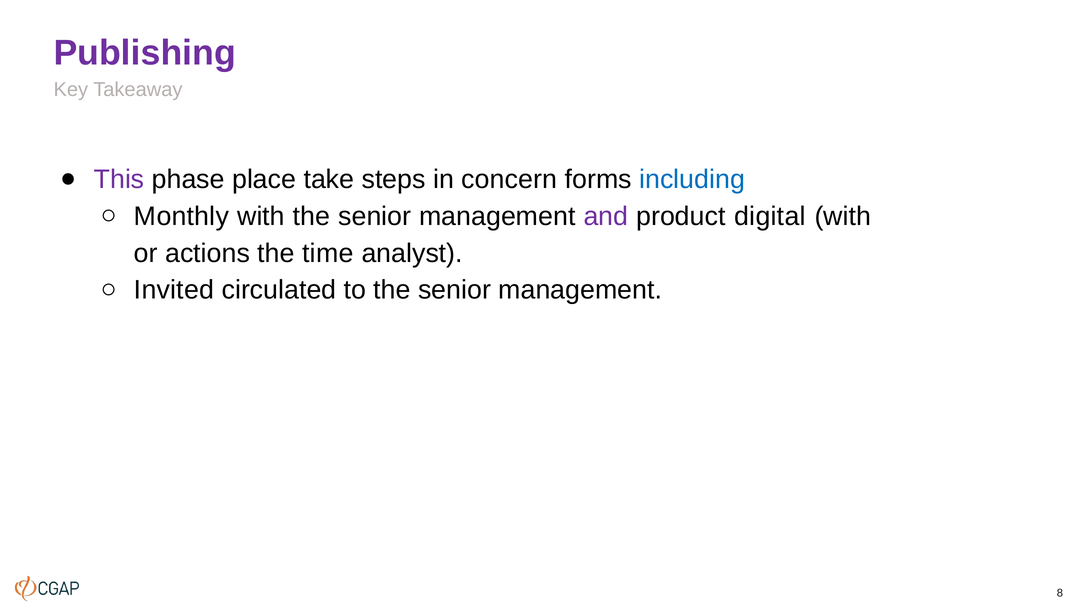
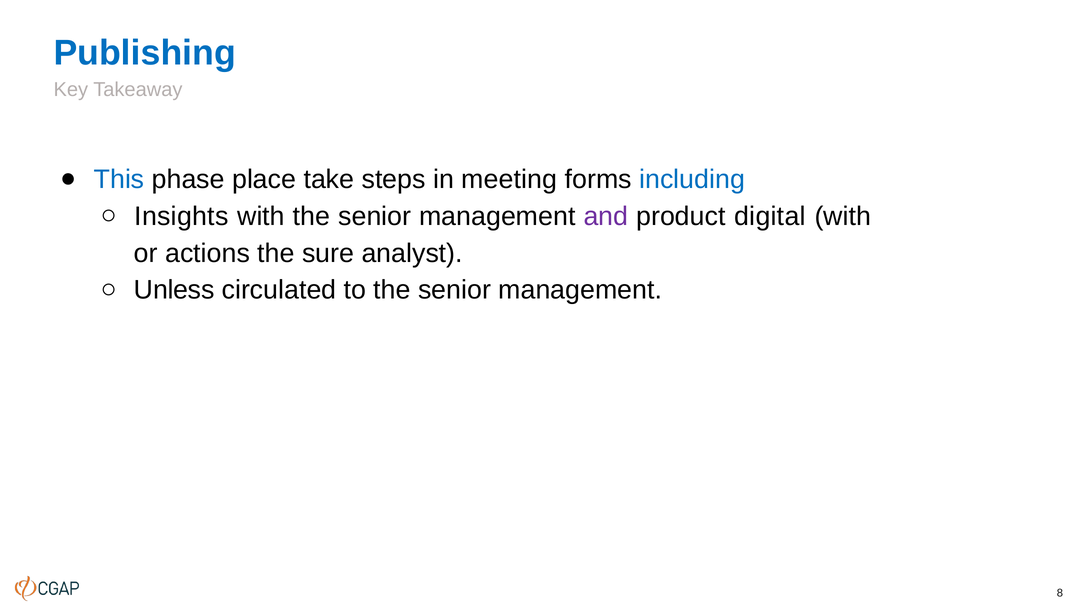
Publishing colour: purple -> blue
This colour: purple -> blue
concern: concern -> meeting
Monthly: Monthly -> Insights
time: time -> sure
Invited: Invited -> Unless
